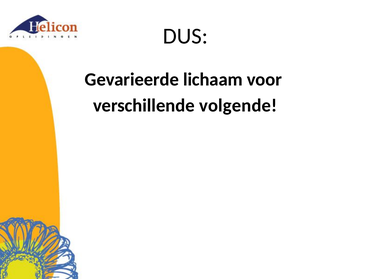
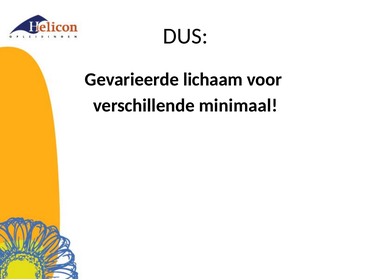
volgende: volgende -> minimaal
